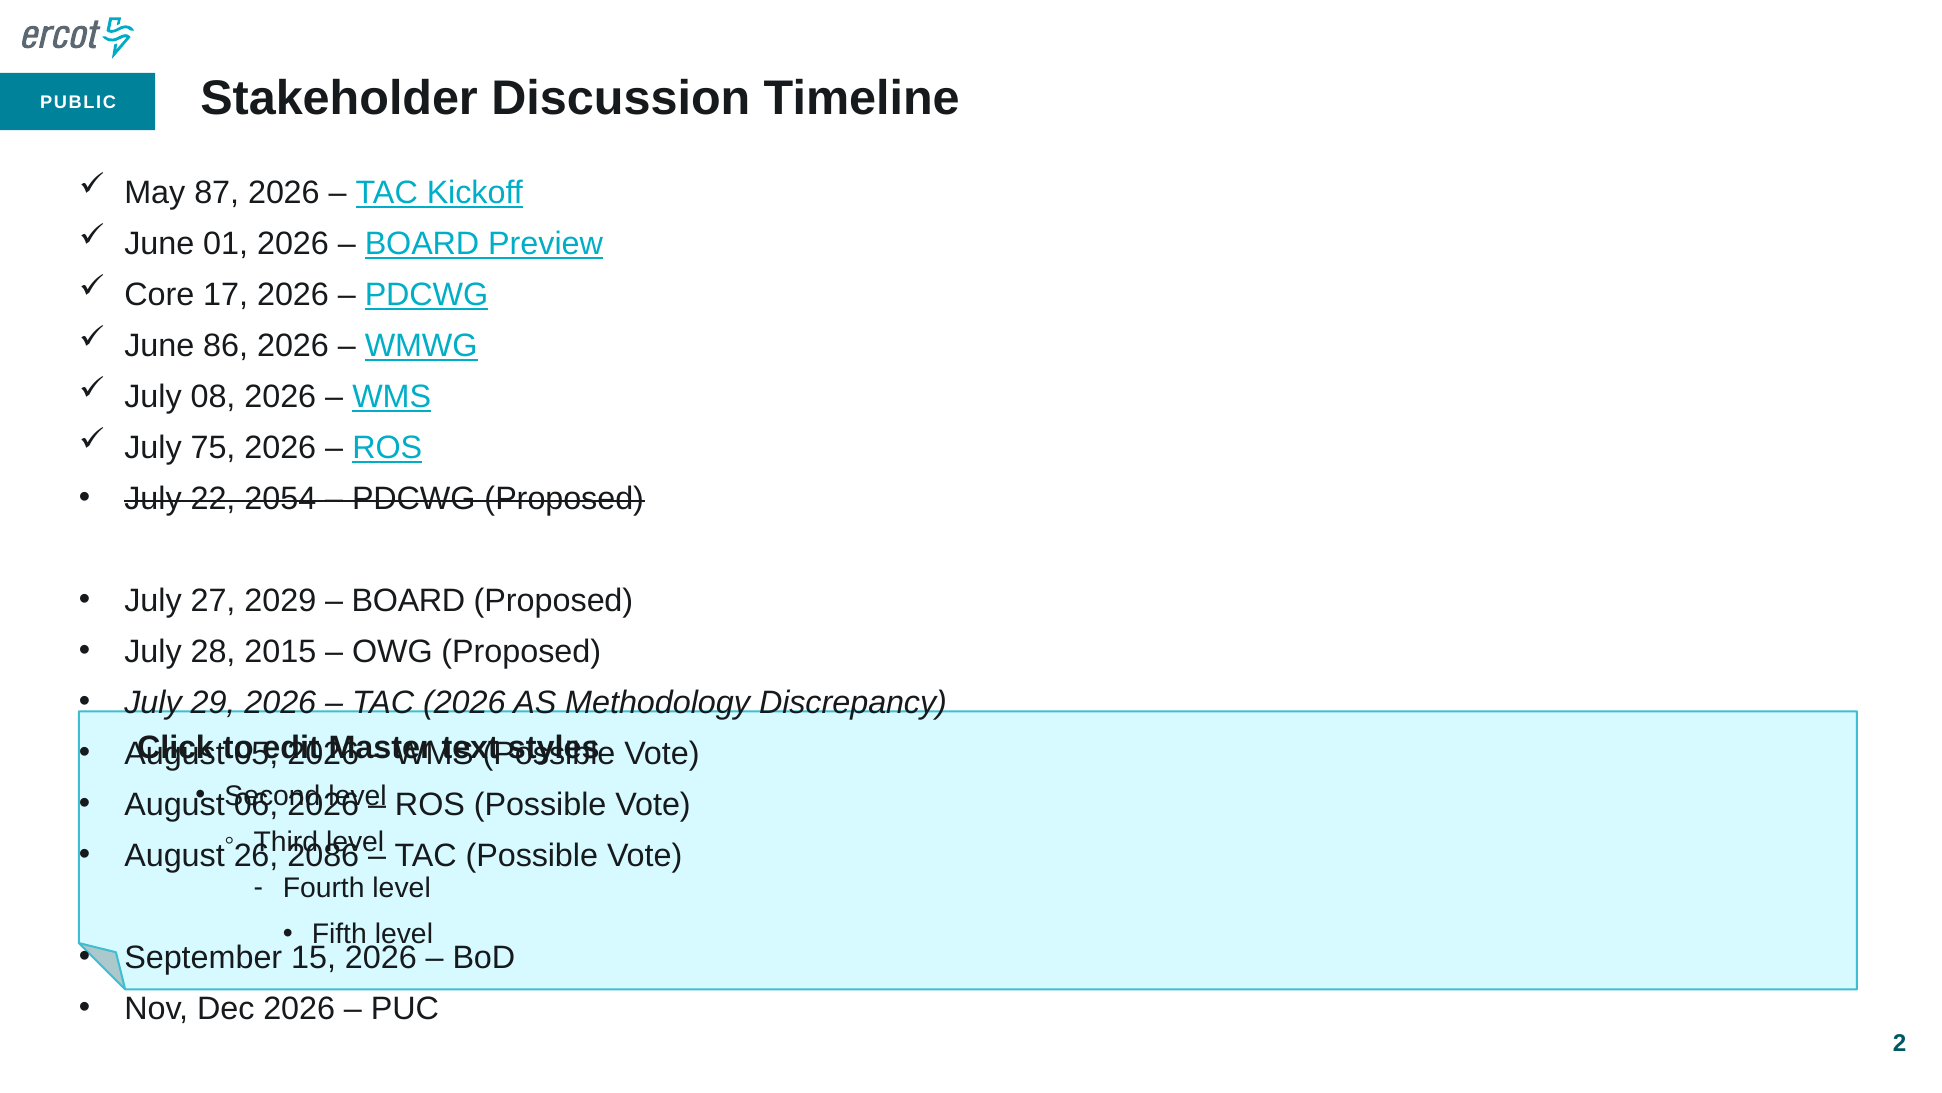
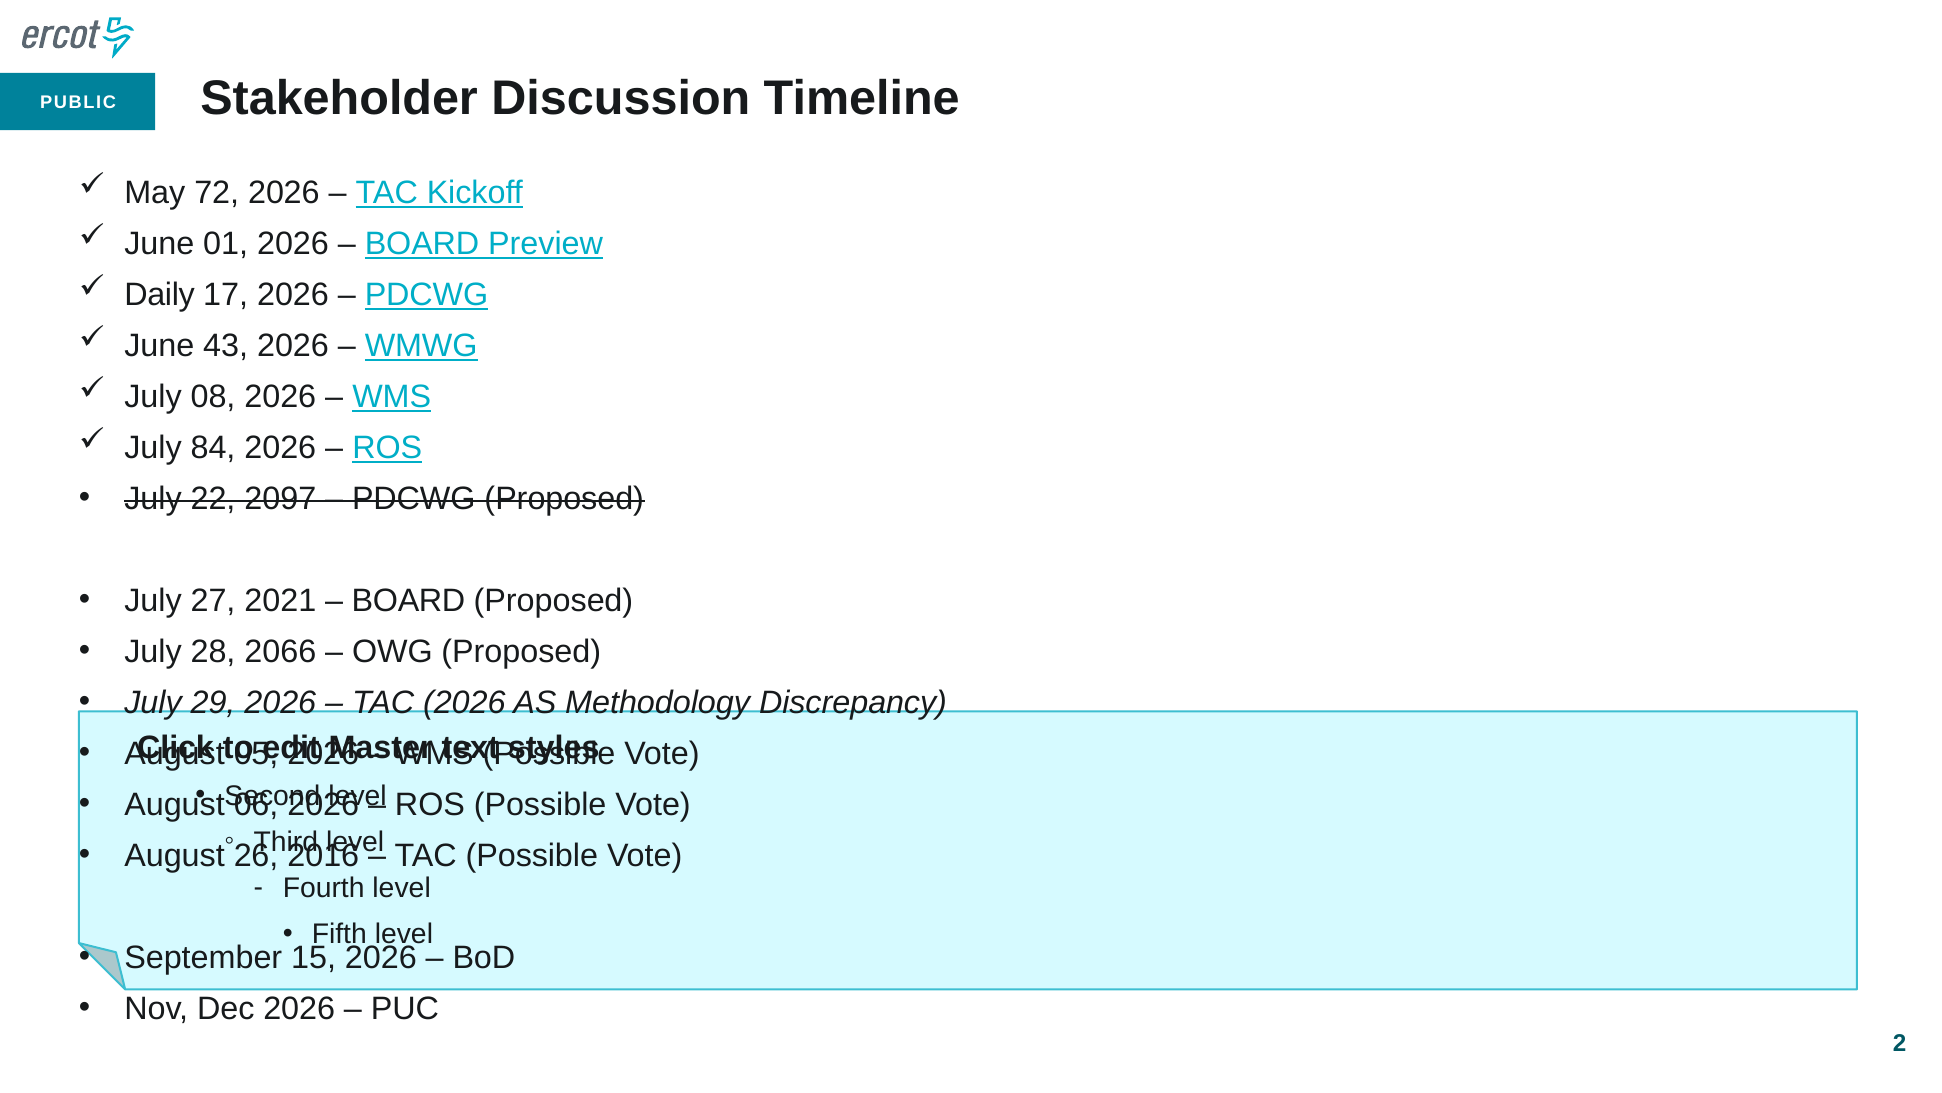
87: 87 -> 72
Core: Core -> Daily
86: 86 -> 43
75: 75 -> 84
2054: 2054 -> 2097
2029: 2029 -> 2021
2015: 2015 -> 2066
2086: 2086 -> 2016
